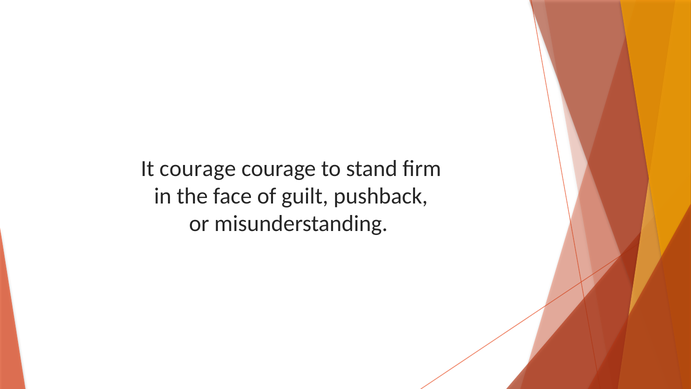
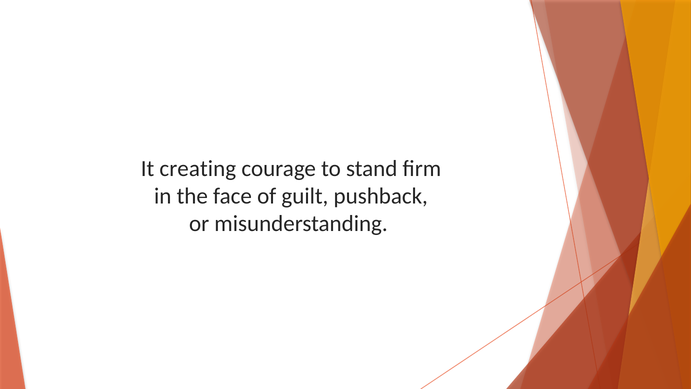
It courage: courage -> creating
